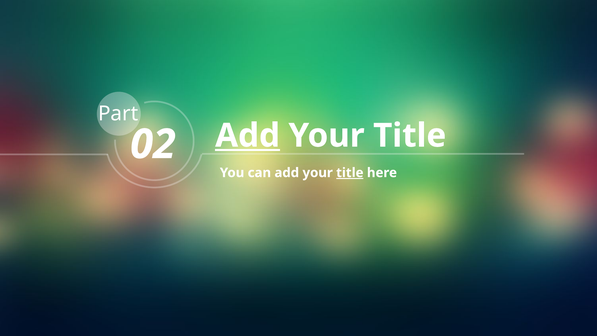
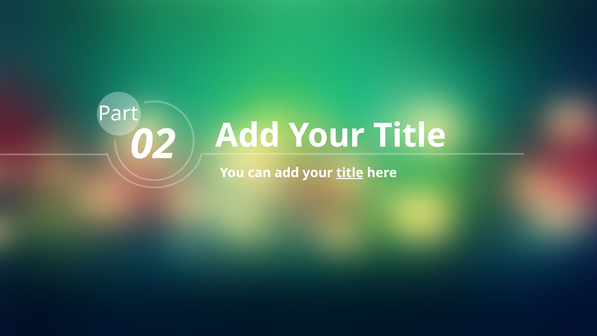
Add at (248, 136) underline: present -> none
